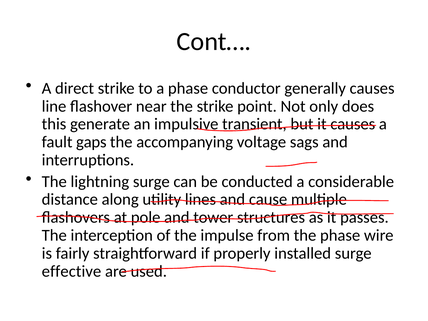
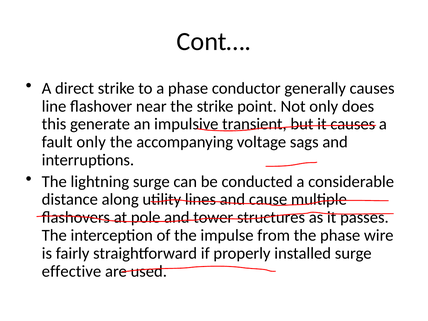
fault gaps: gaps -> only
